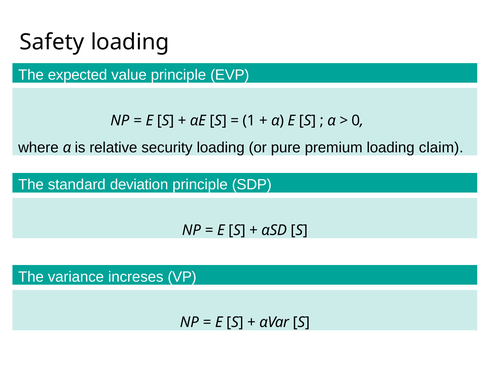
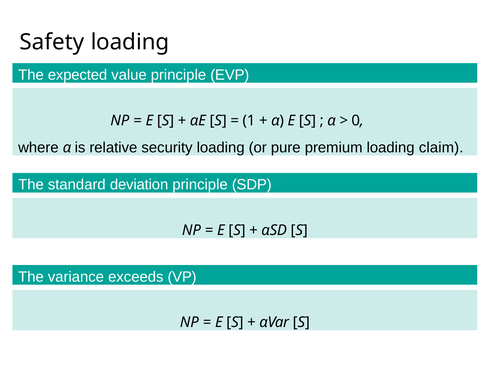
increses: increses -> exceeds
